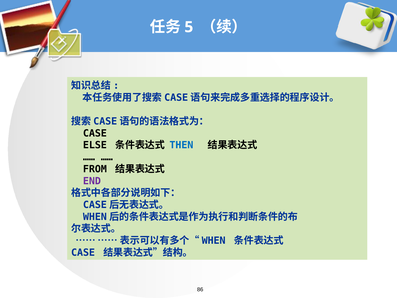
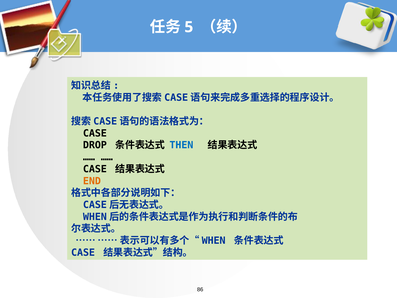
ELSE: ELSE -> DROP
FROM at (95, 169): FROM -> CASE
END colour: purple -> orange
